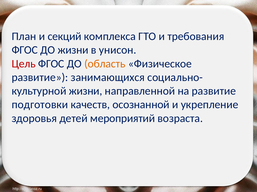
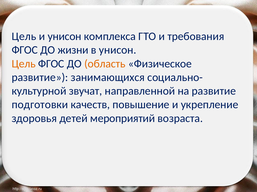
План at (24, 36): План -> Цель
и секций: секций -> унисон
Цель at (24, 64) colour: red -> orange
жизни at (86, 91): жизни -> звучат
осознанной: осознанной -> повышение
